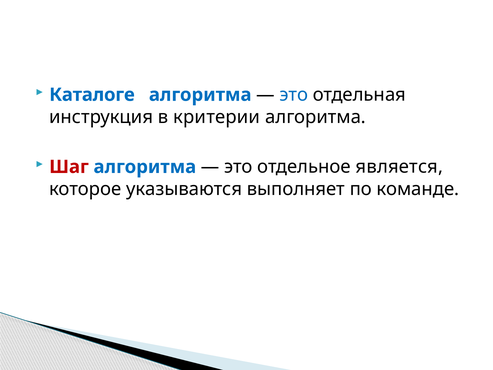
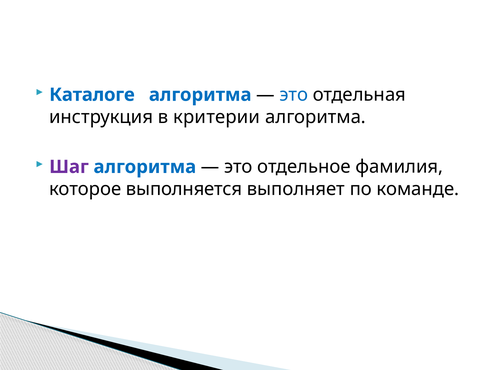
Шаг colour: red -> purple
является: является -> фамилия
указываются: указываются -> выполняется
